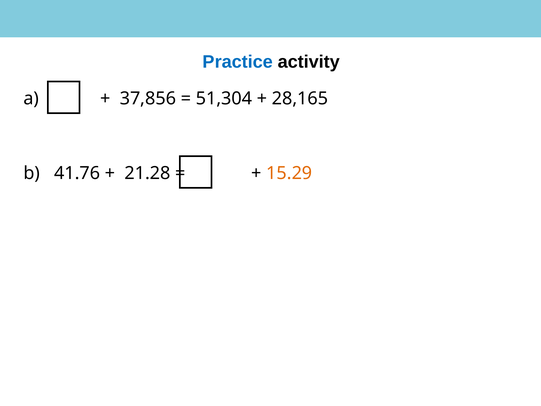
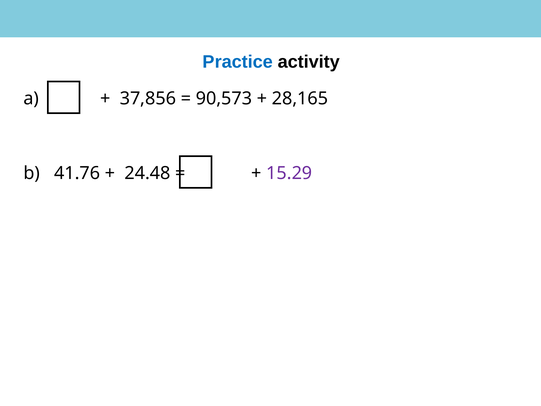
51,304: 51,304 -> 90,573
21.28: 21.28 -> 24.48
15.29 colour: orange -> purple
